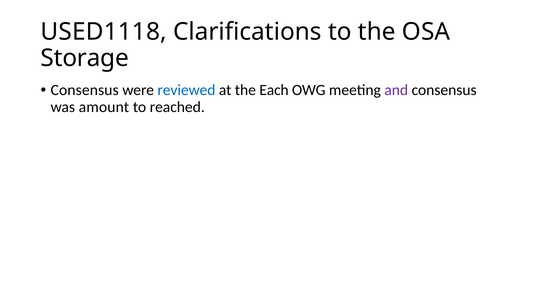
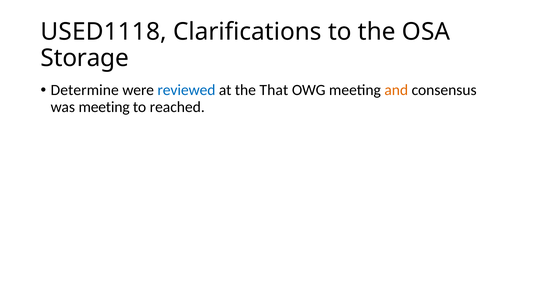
Consensus at (85, 90): Consensus -> Determine
Each: Each -> That
and colour: purple -> orange
was amount: amount -> meeting
